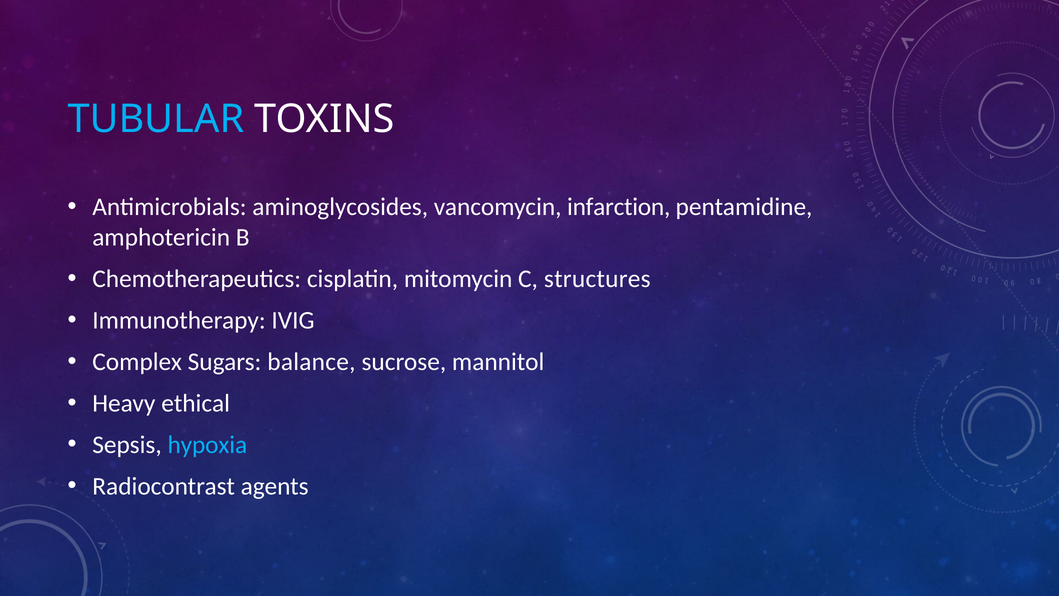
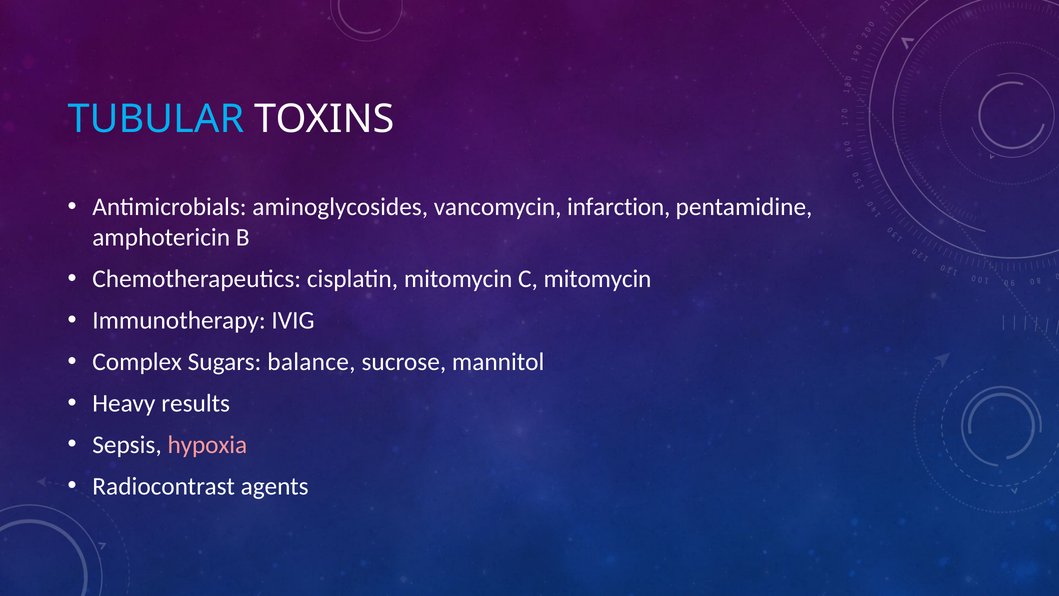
C structures: structures -> mitomycin
ethical: ethical -> results
hypoxia colour: light blue -> pink
